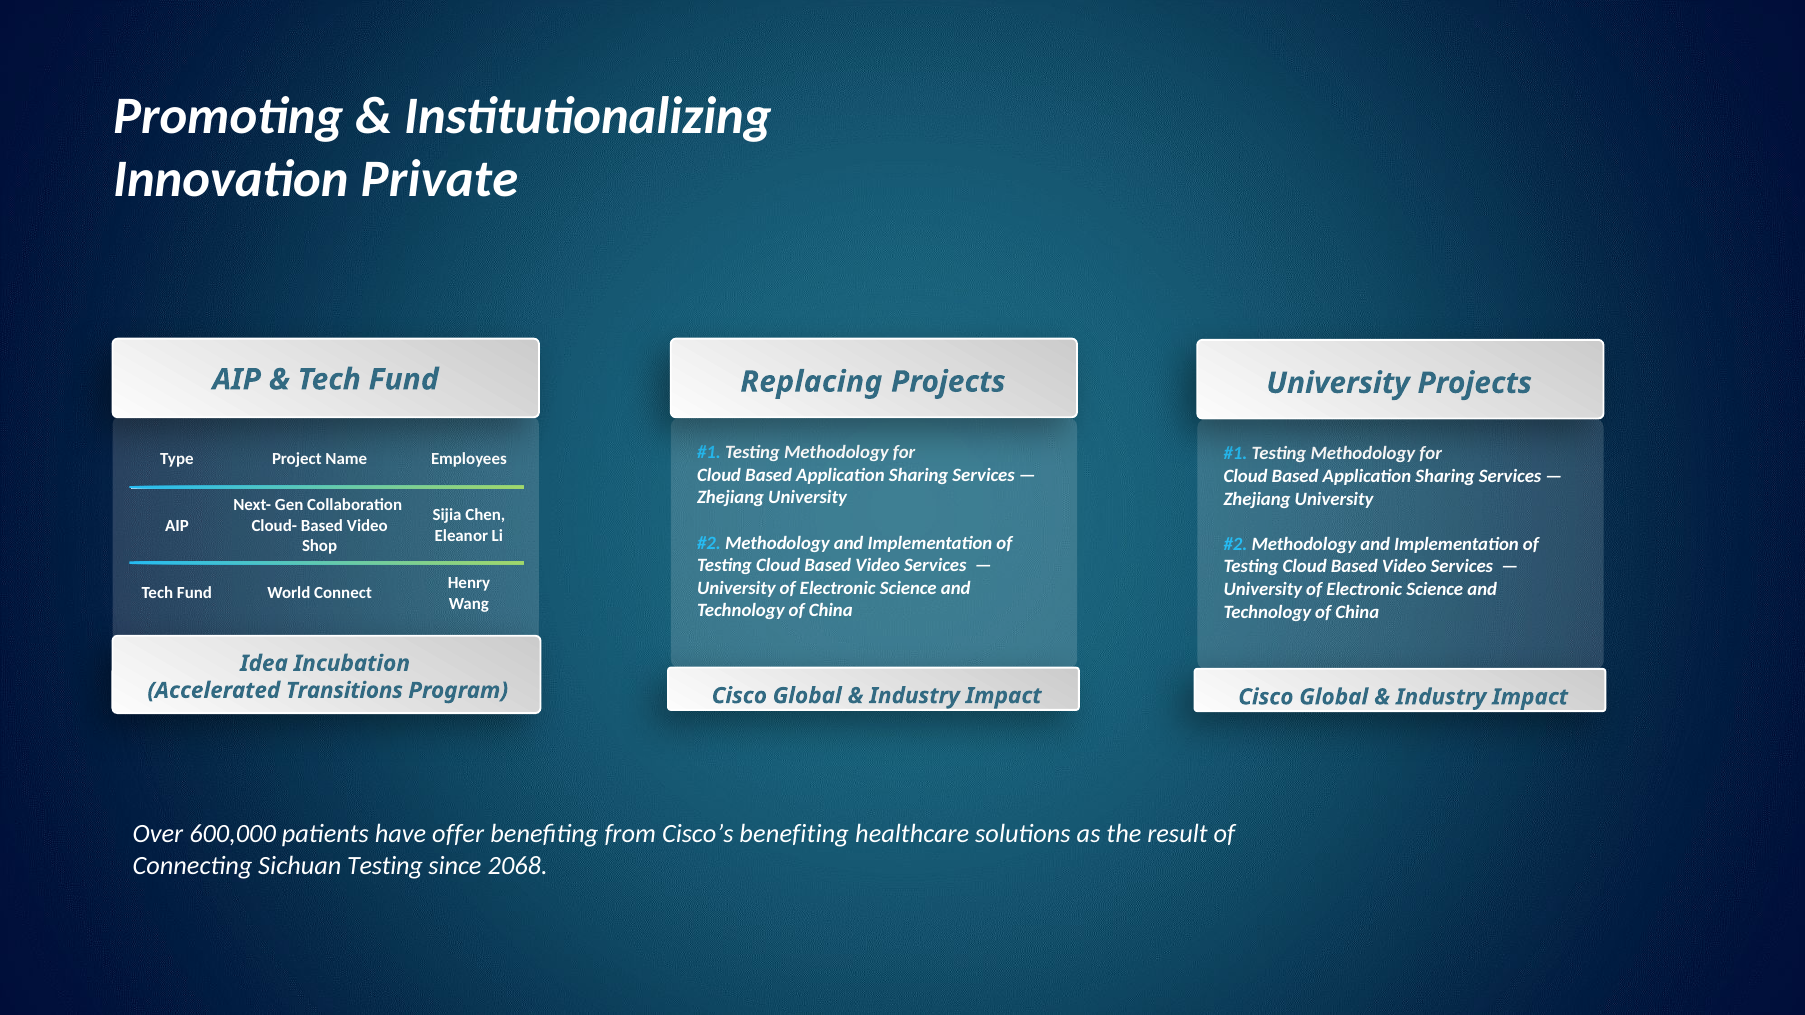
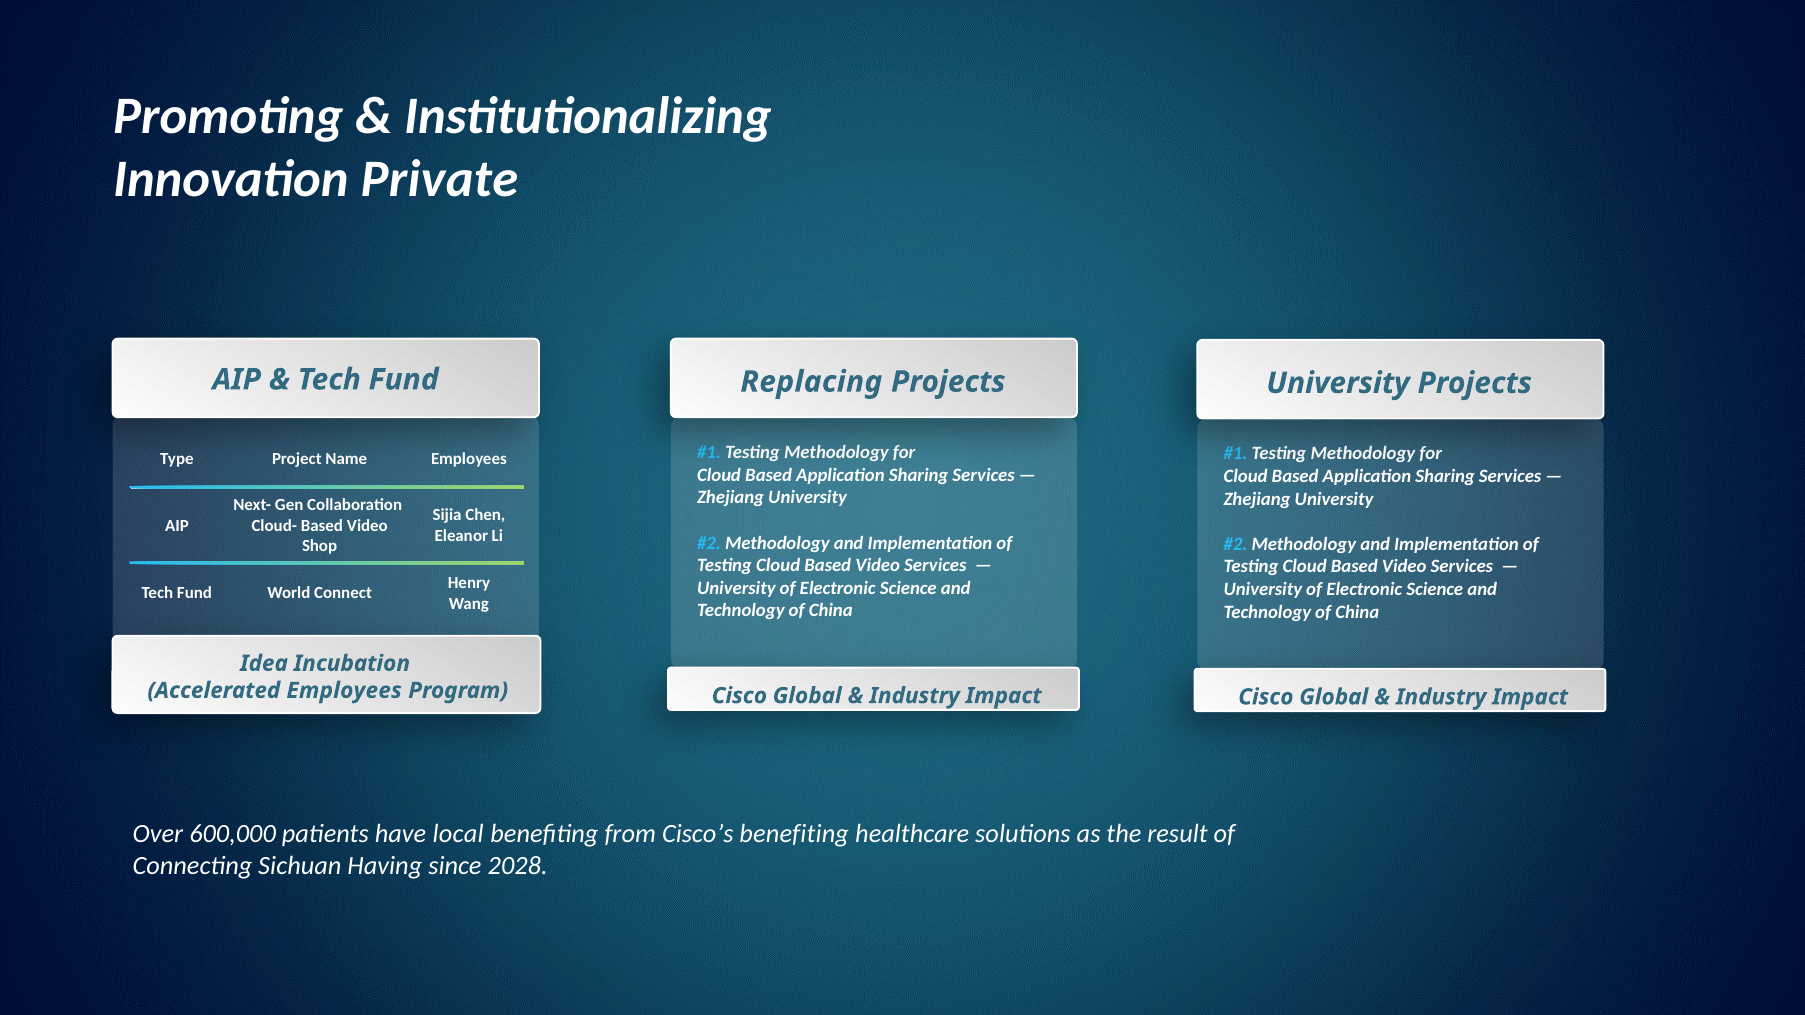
Accelerated Transitions: Transitions -> Employees
offer: offer -> local
Sichuan Testing: Testing -> Having
2068: 2068 -> 2028
